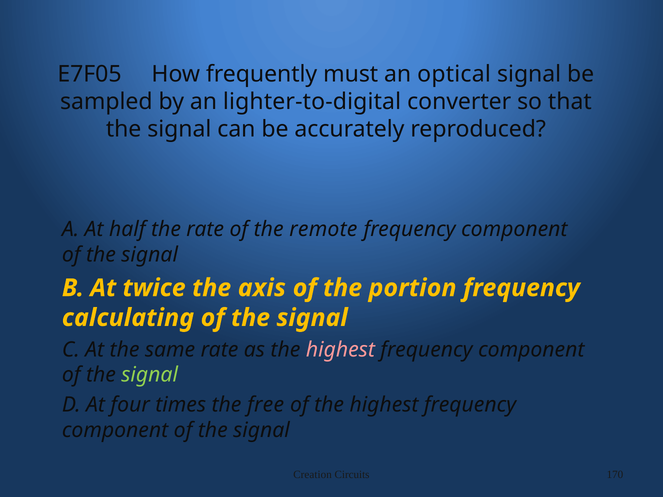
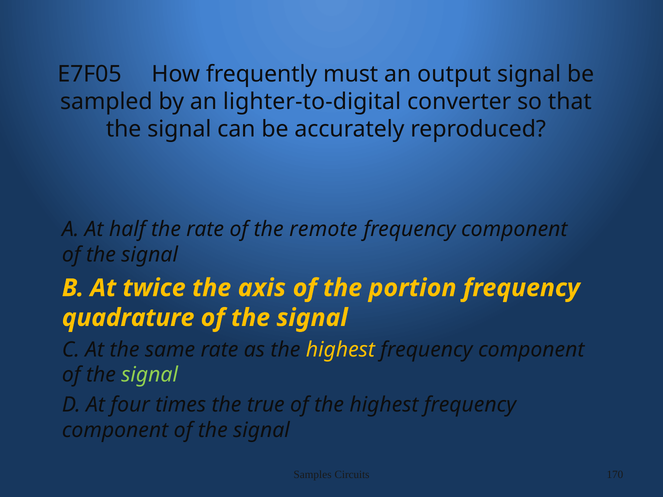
optical: optical -> output
calculating: calculating -> quadrature
highest at (340, 350) colour: pink -> yellow
free: free -> true
Creation: Creation -> Samples
